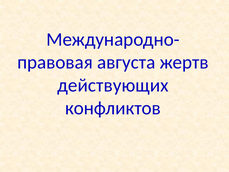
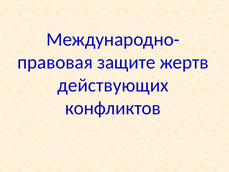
августа: августа -> защите
